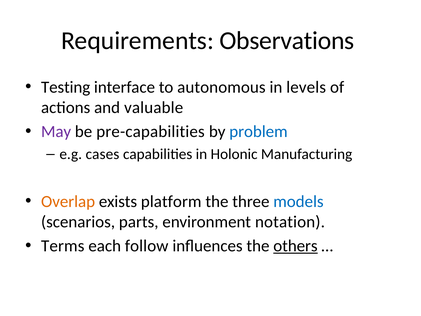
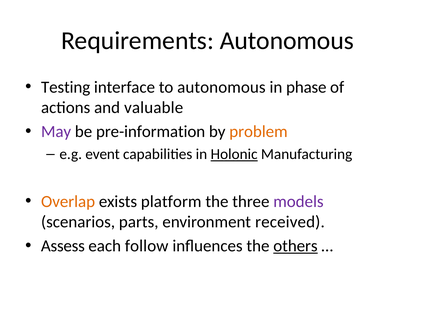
Requirements Observations: Observations -> Autonomous
levels: levels -> phase
pre-capabilities: pre-capabilities -> pre-information
problem colour: blue -> orange
cases: cases -> event
Holonic underline: none -> present
models colour: blue -> purple
notation: notation -> received
Terms: Terms -> Assess
